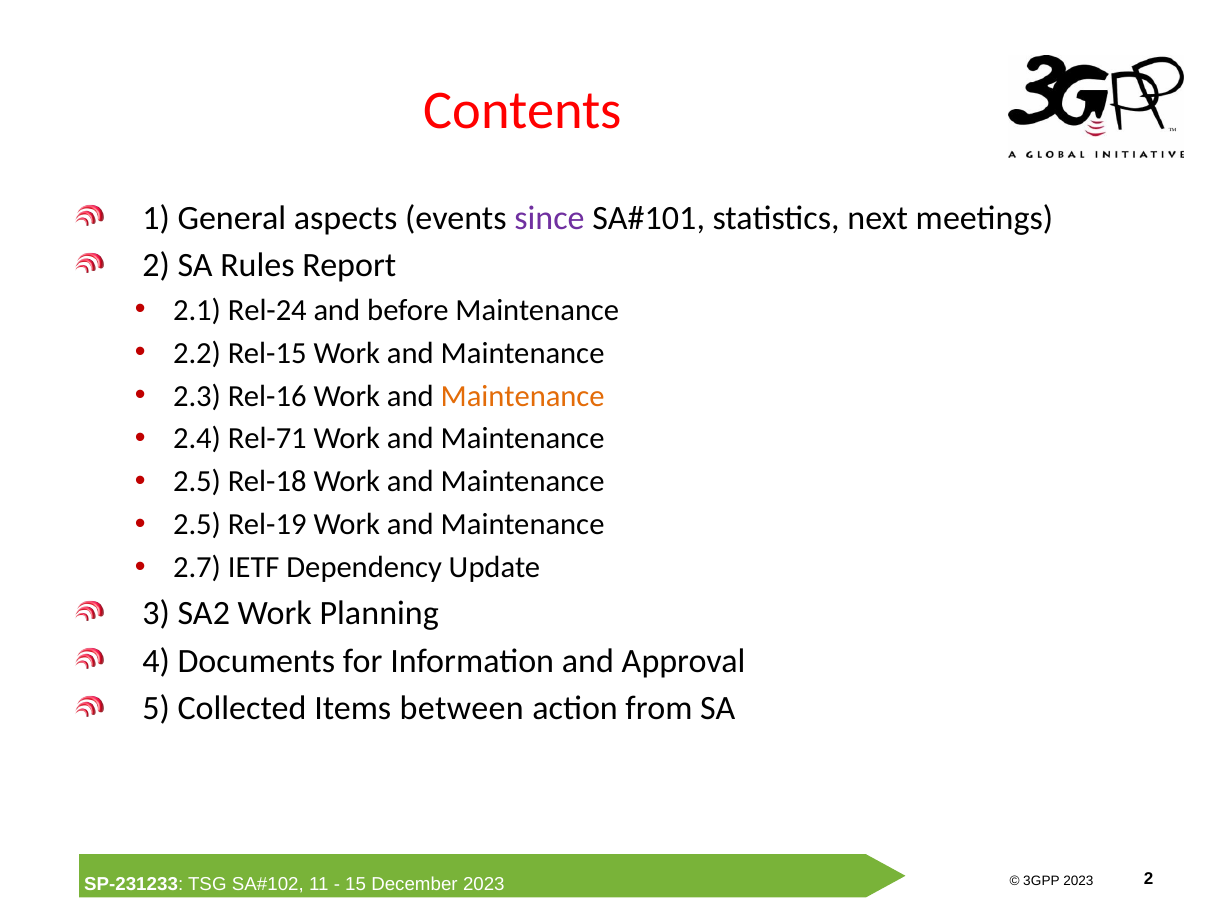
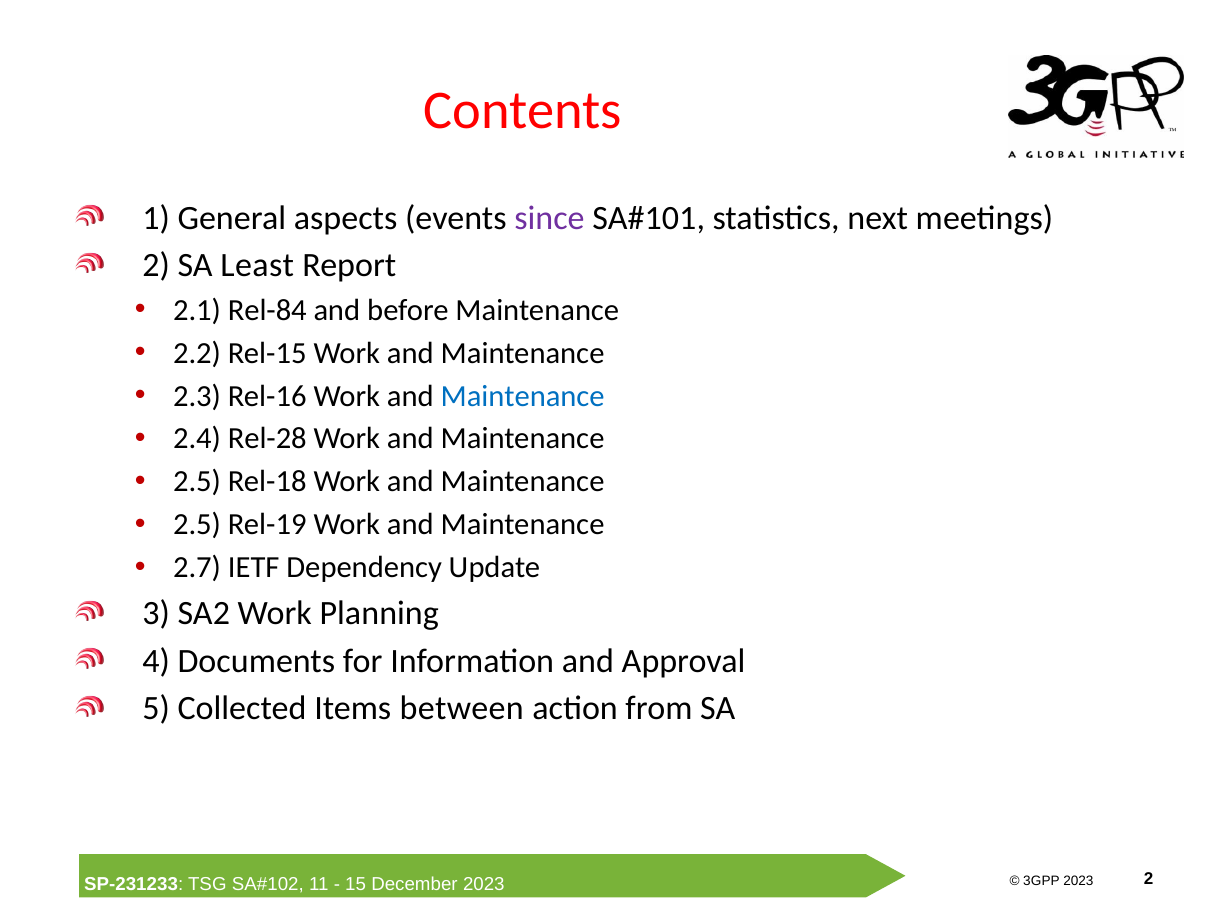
Rules: Rules -> Least
Rel-24: Rel-24 -> Rel-84
Maintenance at (523, 396) colour: orange -> blue
Rel-71: Rel-71 -> Rel-28
